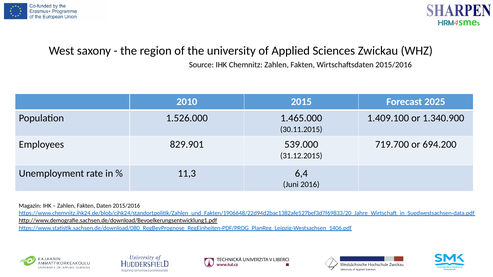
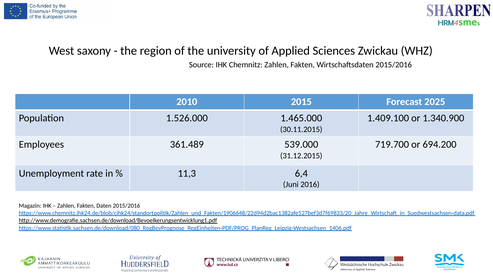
829.901: 829.901 -> 361.489
